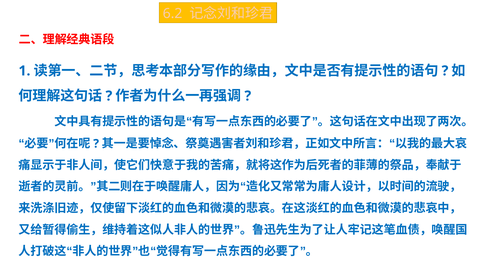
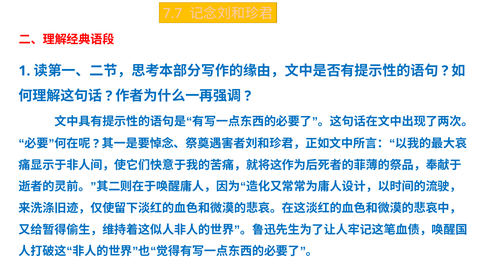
6.2: 6.2 -> 7.7
